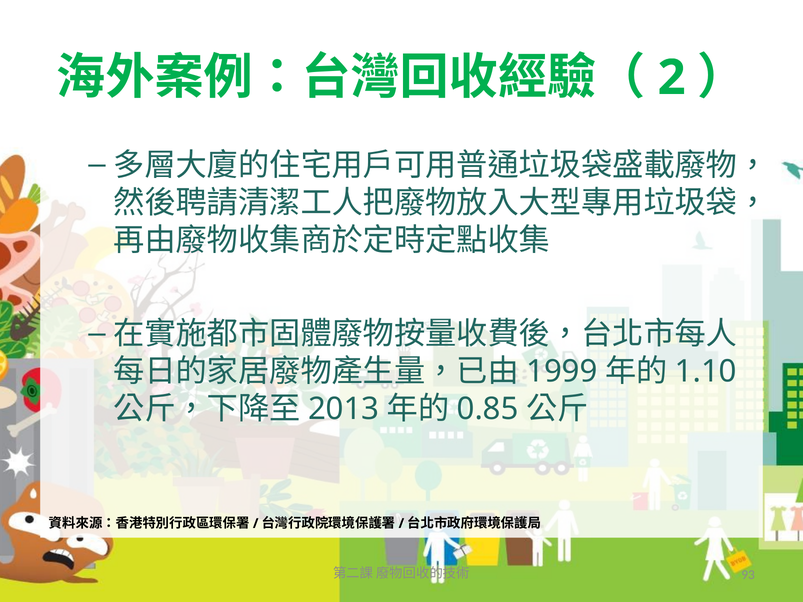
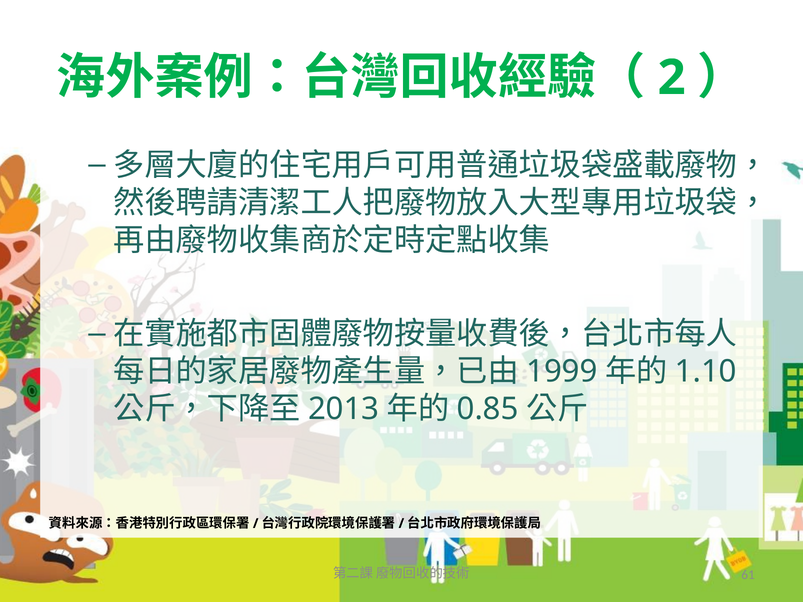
93: 93 -> 61
